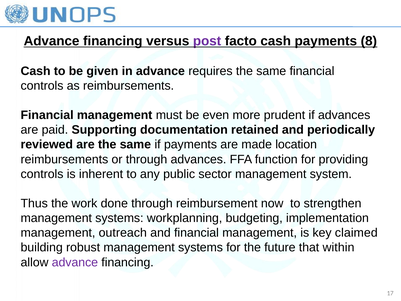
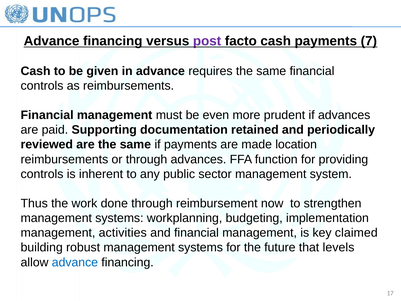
8: 8 -> 7
outreach: outreach -> activities
within: within -> levels
advance at (75, 262) colour: purple -> blue
